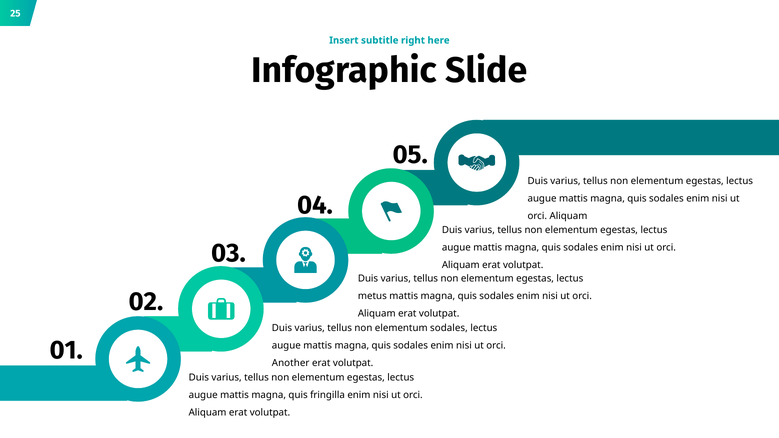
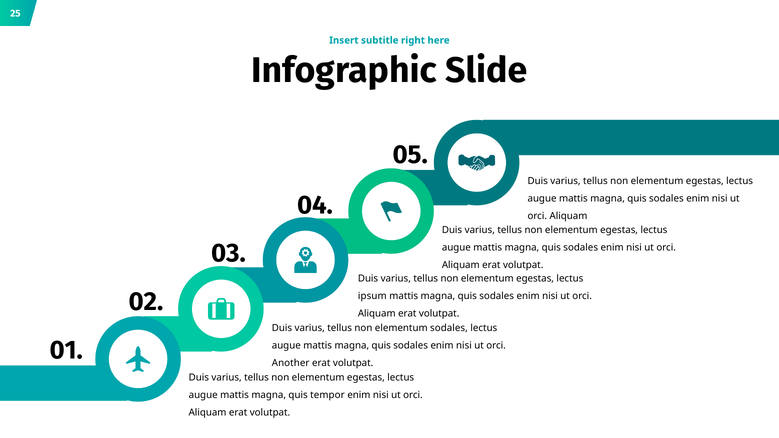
metus: metus -> ipsum
fringilla: fringilla -> tempor
